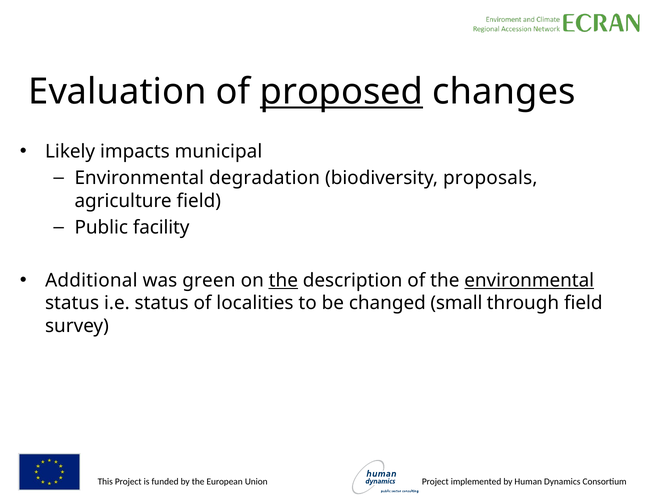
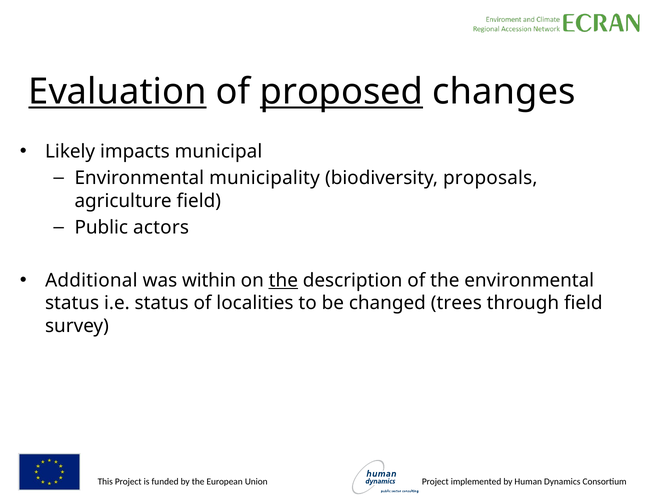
Evaluation underline: none -> present
degradation: degradation -> municipality
facility: facility -> actors
green: green -> within
environmental at (529, 280) underline: present -> none
small: small -> trees
